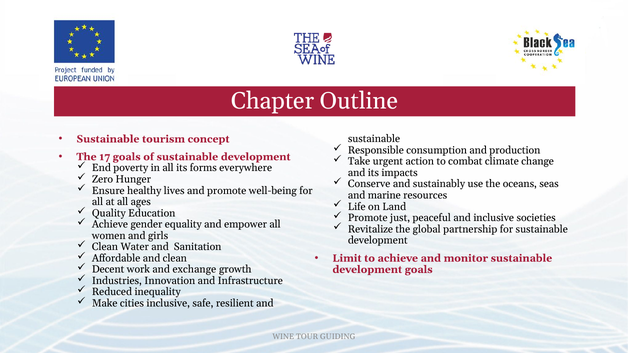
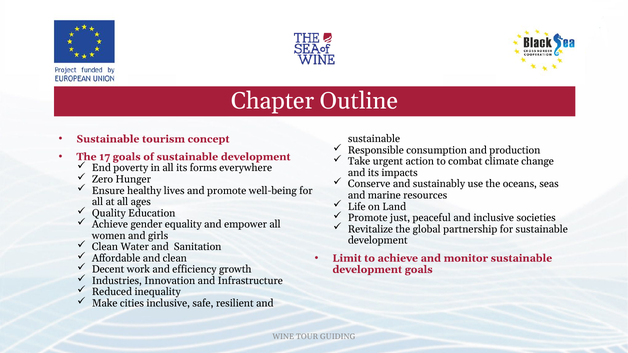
exchange: exchange -> efficiency
